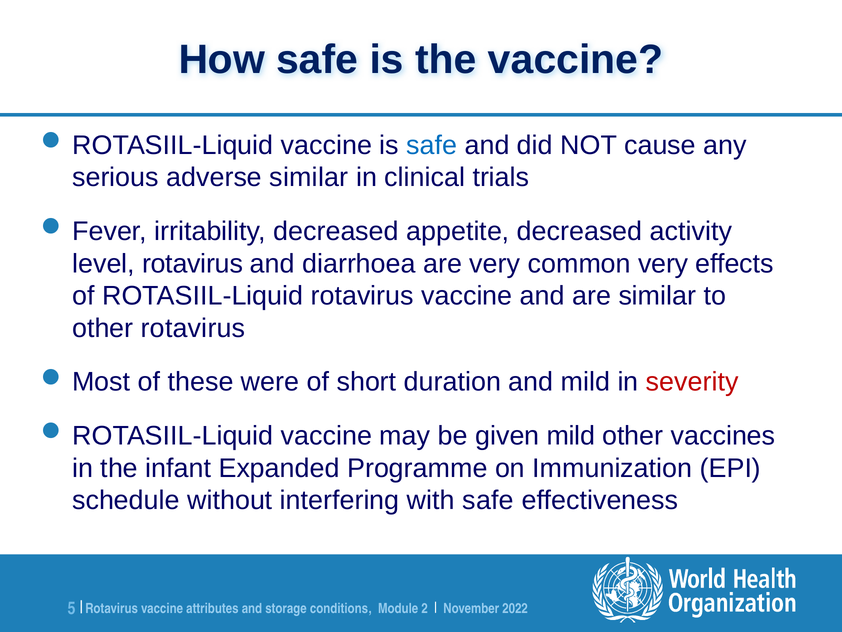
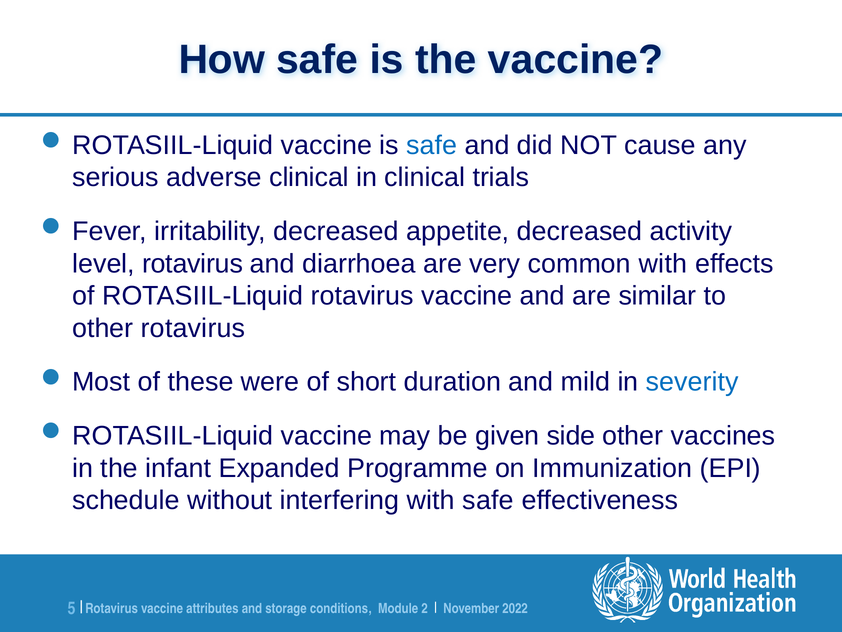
adverse similar: similar -> clinical
common very: very -> with
severity colour: red -> blue
given mild: mild -> side
